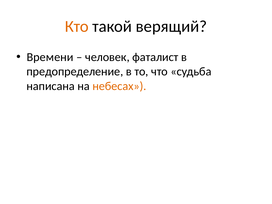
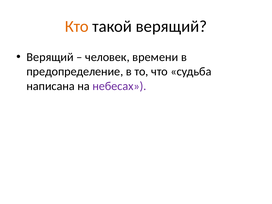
Времени at (50, 57): Времени -> Верящий
фаталист: фаталист -> времени
небесах colour: orange -> purple
